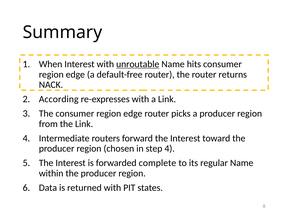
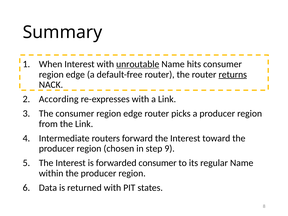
returns underline: none -> present
step 4: 4 -> 9
forwarded complete: complete -> consumer
